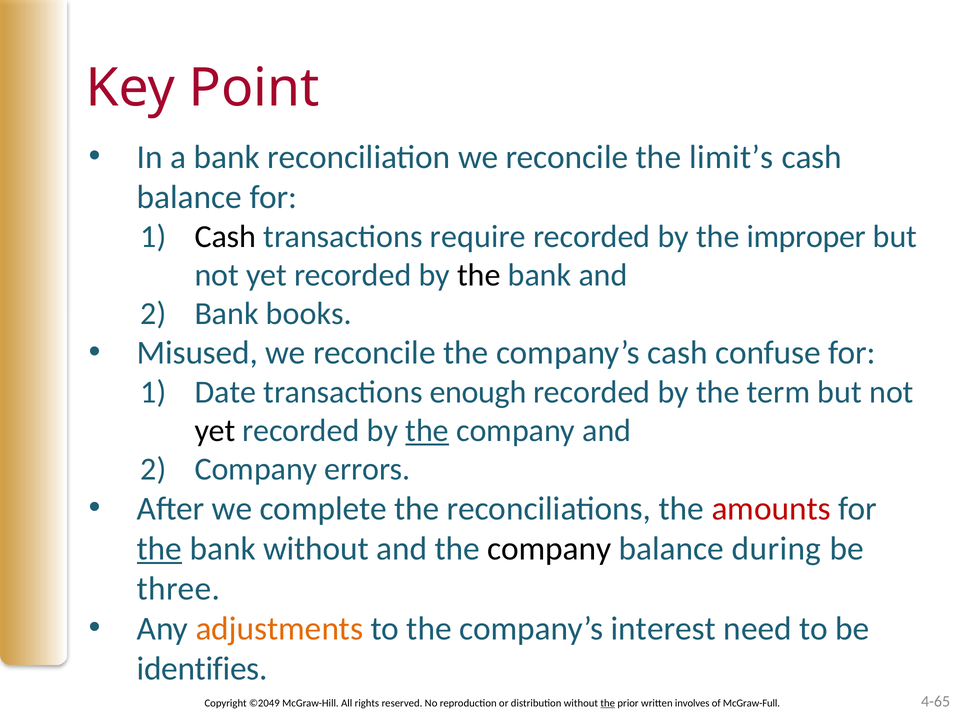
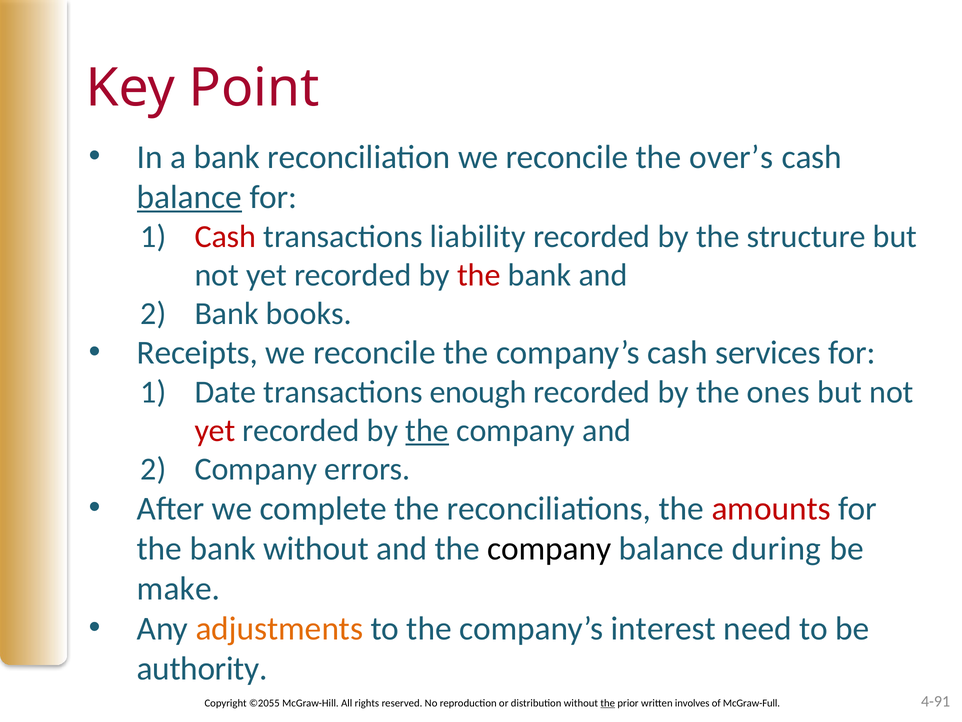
limit’s: limit’s -> over’s
balance at (189, 197) underline: none -> present
Cash at (225, 236) colour: black -> red
require: require -> liability
improper: improper -> structure
the at (479, 275) colour: black -> red
Misused: Misused -> Receipts
confuse: confuse -> services
term: term -> ones
yet at (215, 430) colour: black -> red
the at (159, 548) underline: present -> none
three: three -> make
identifies: identifies -> authority
4-65: 4-65 -> 4-91
©2049: ©2049 -> ©2055
